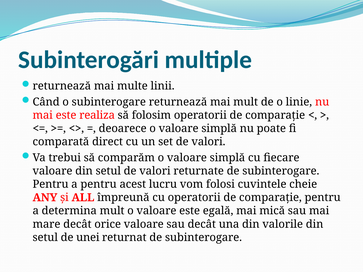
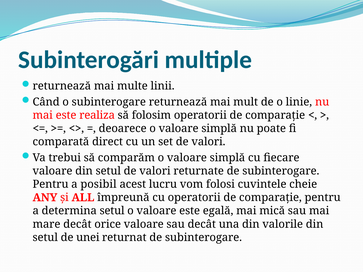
a pentru: pentru -> posibil
determina mult: mult -> setul
